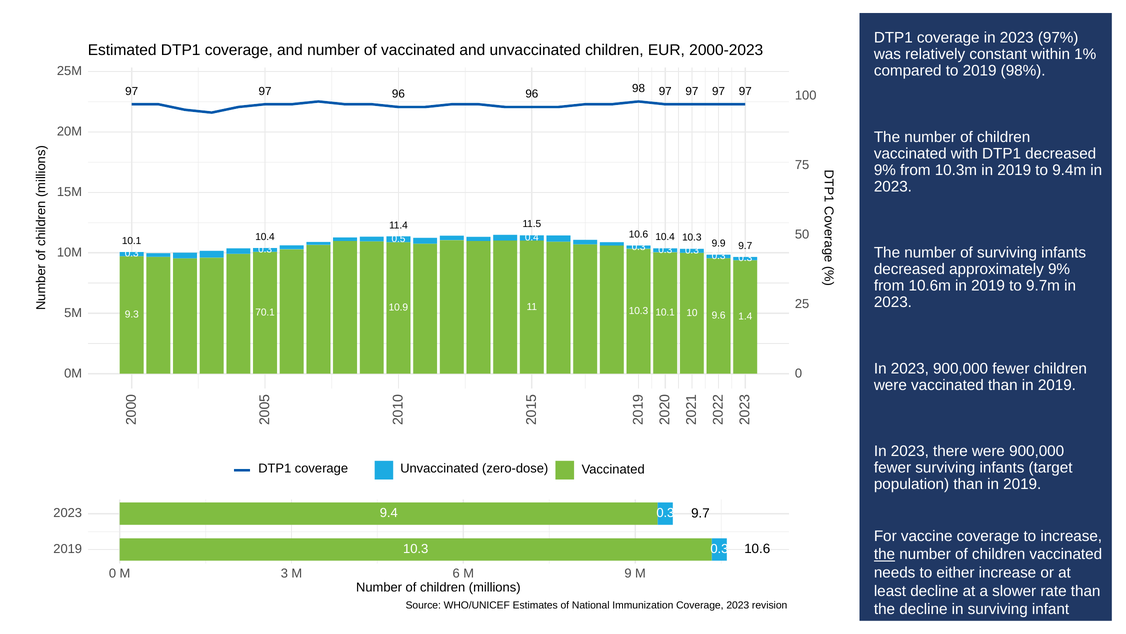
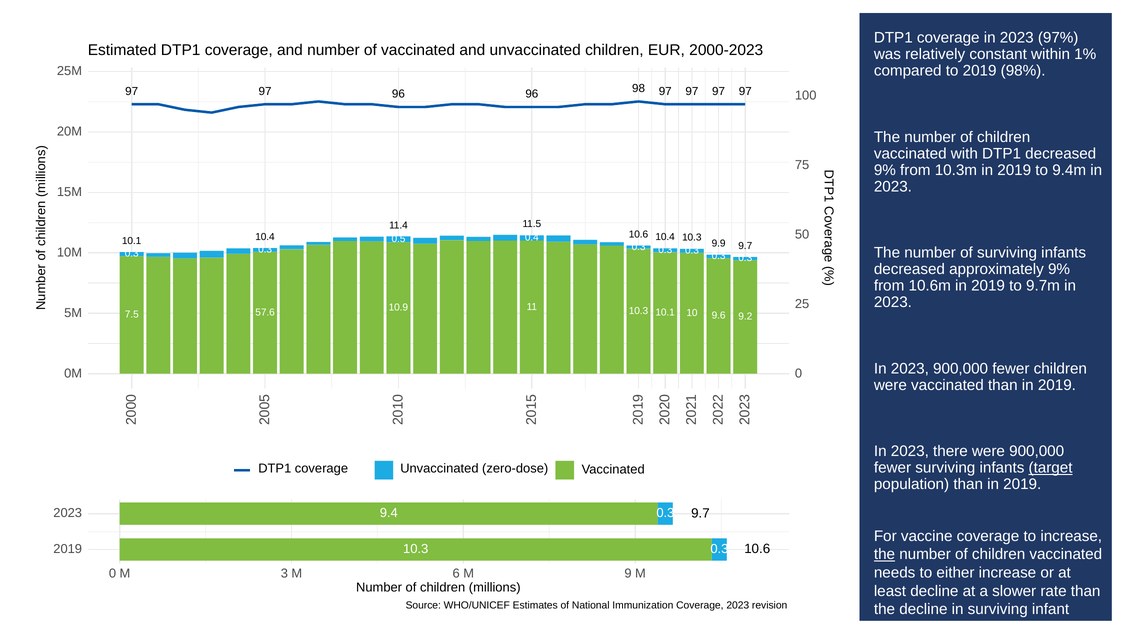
70.1: 70.1 -> 57.6
9.3: 9.3 -> 7.5
1.4: 1.4 -> 9.2
target at (1051, 467) underline: none -> present
